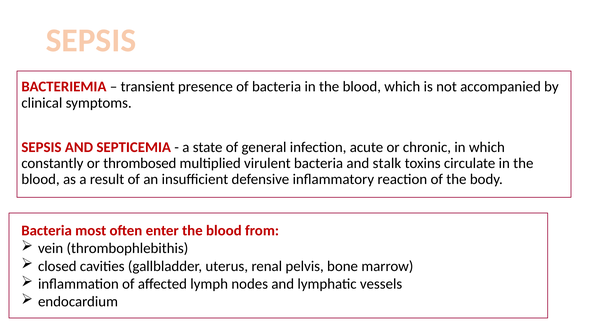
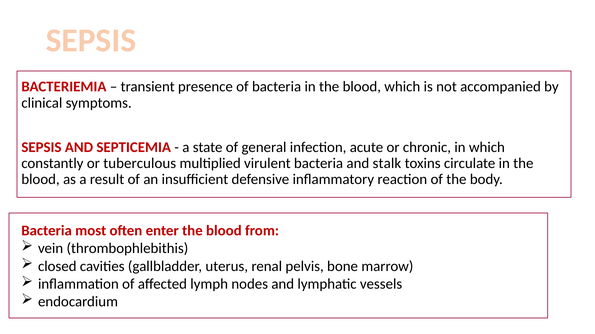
thrombosed: thrombosed -> tuberculous
